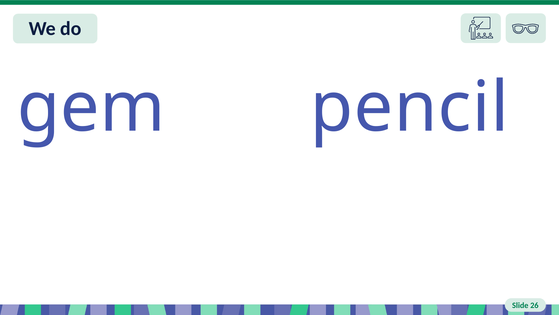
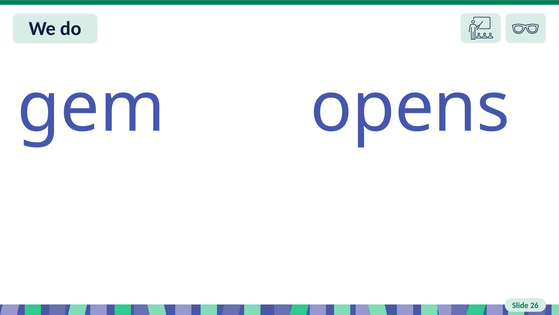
pencil: pencil -> opens
